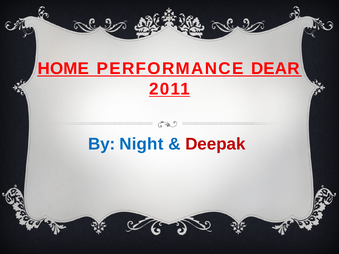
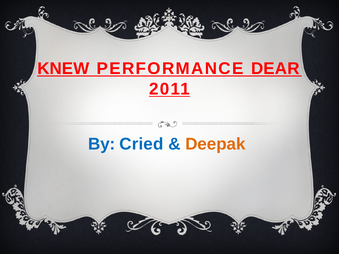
HOME: HOME -> KNEW
Night: Night -> Cried
Deepak colour: red -> orange
